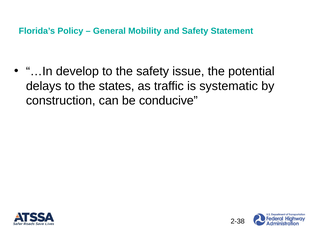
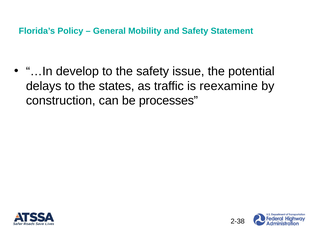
systematic: systematic -> reexamine
conducive: conducive -> processes
